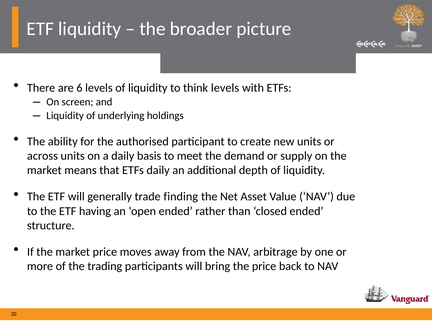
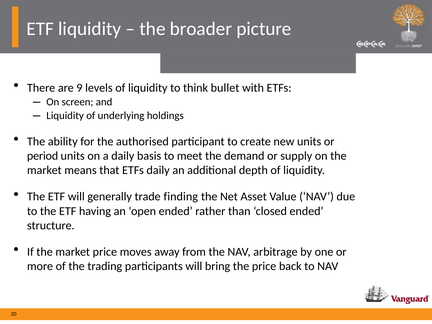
6: 6 -> 9
think levels: levels -> bullet
across: across -> period
